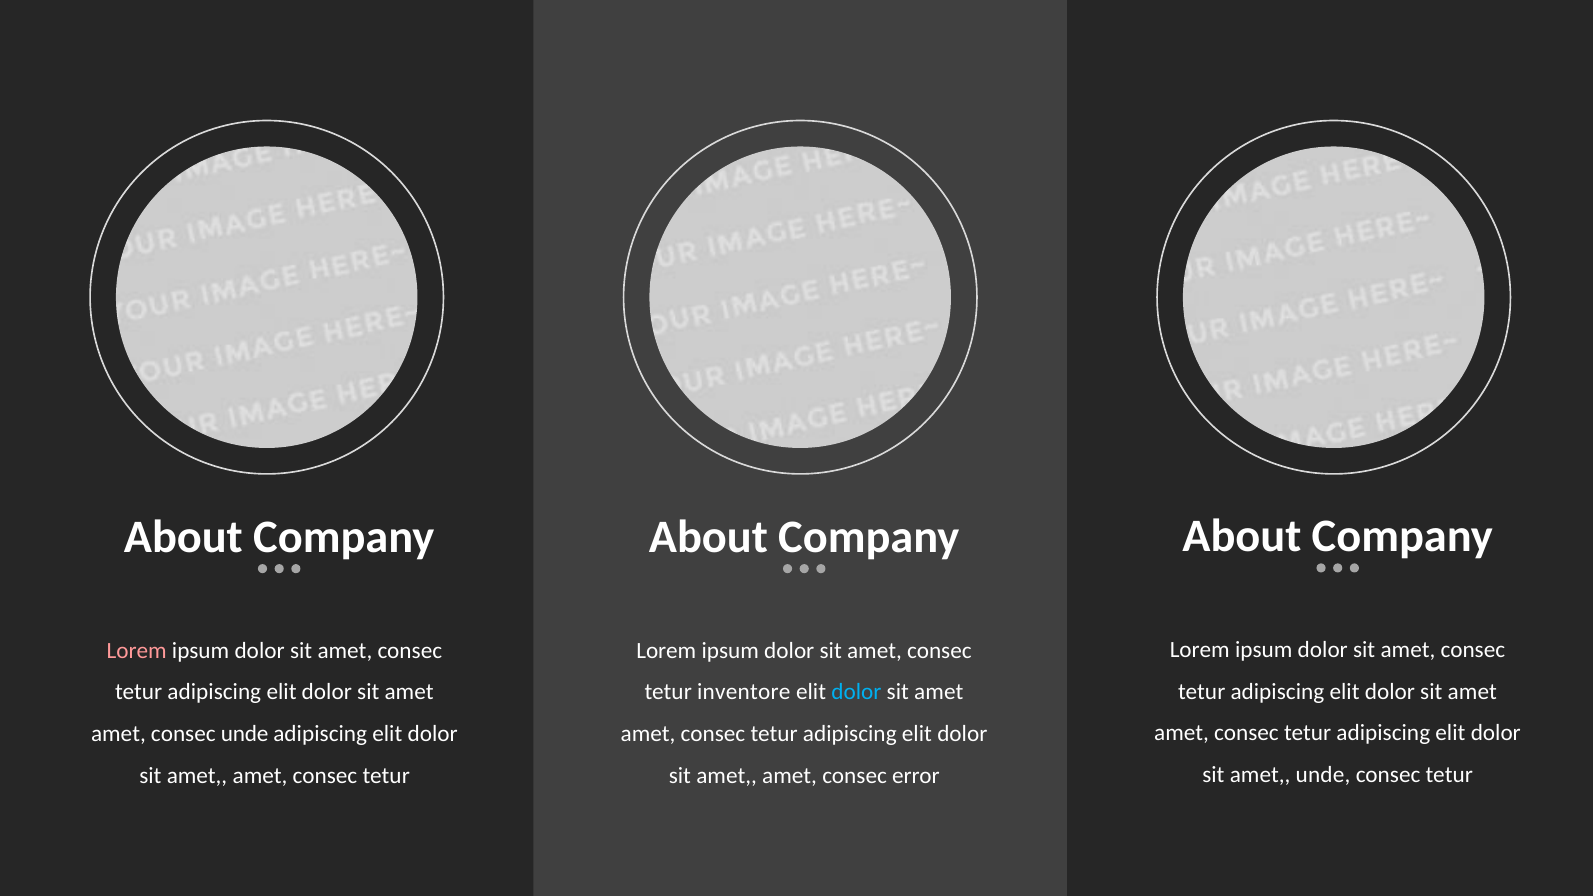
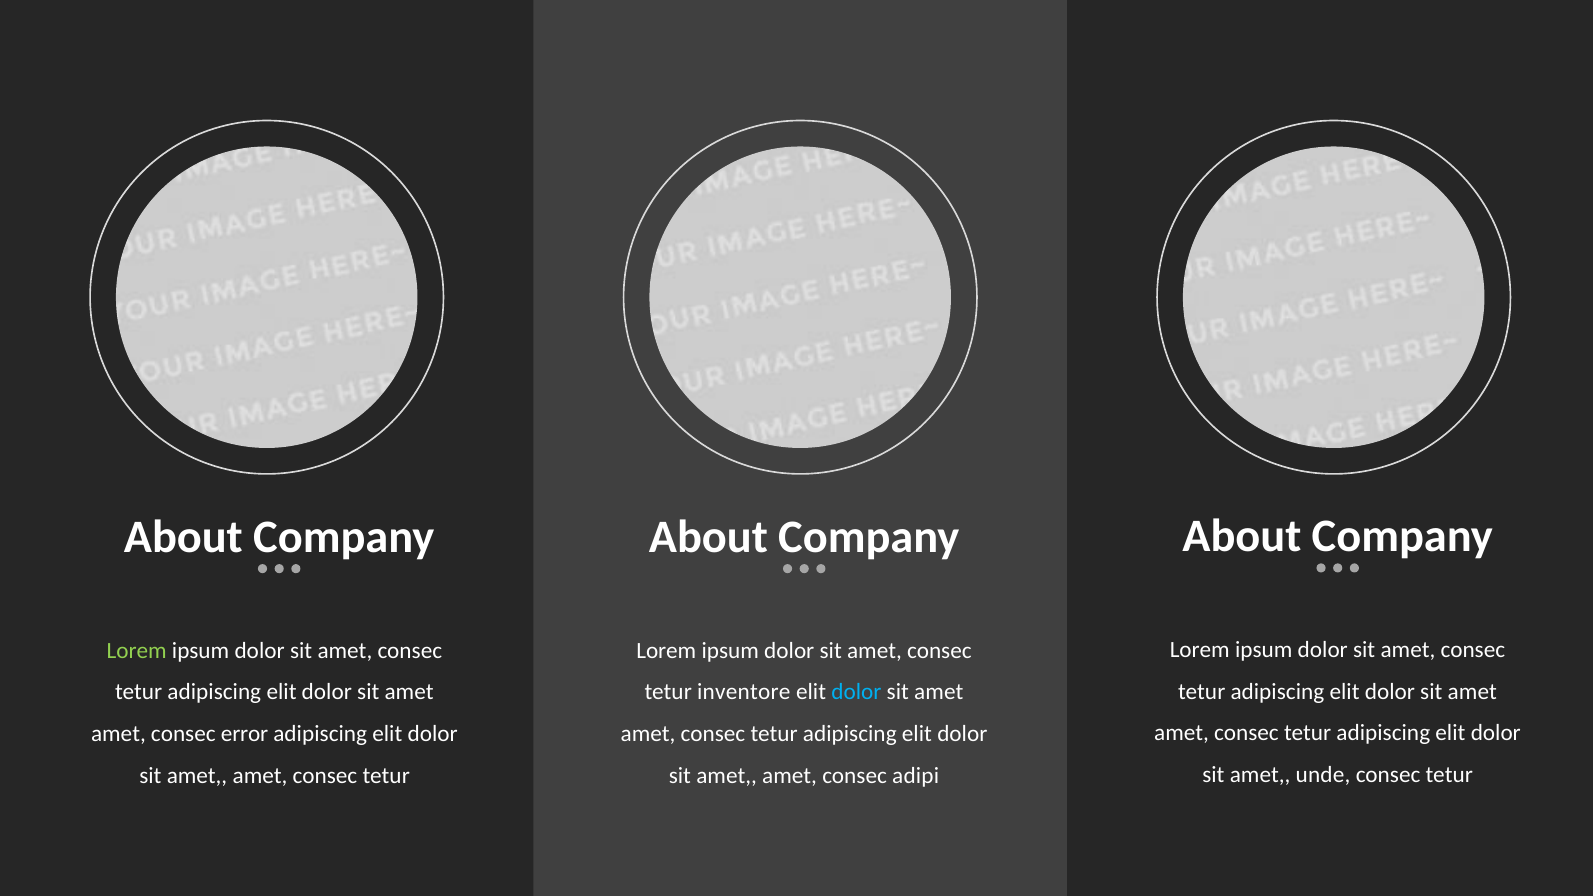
Lorem at (137, 650) colour: pink -> light green
consec unde: unde -> error
error: error -> adipi
